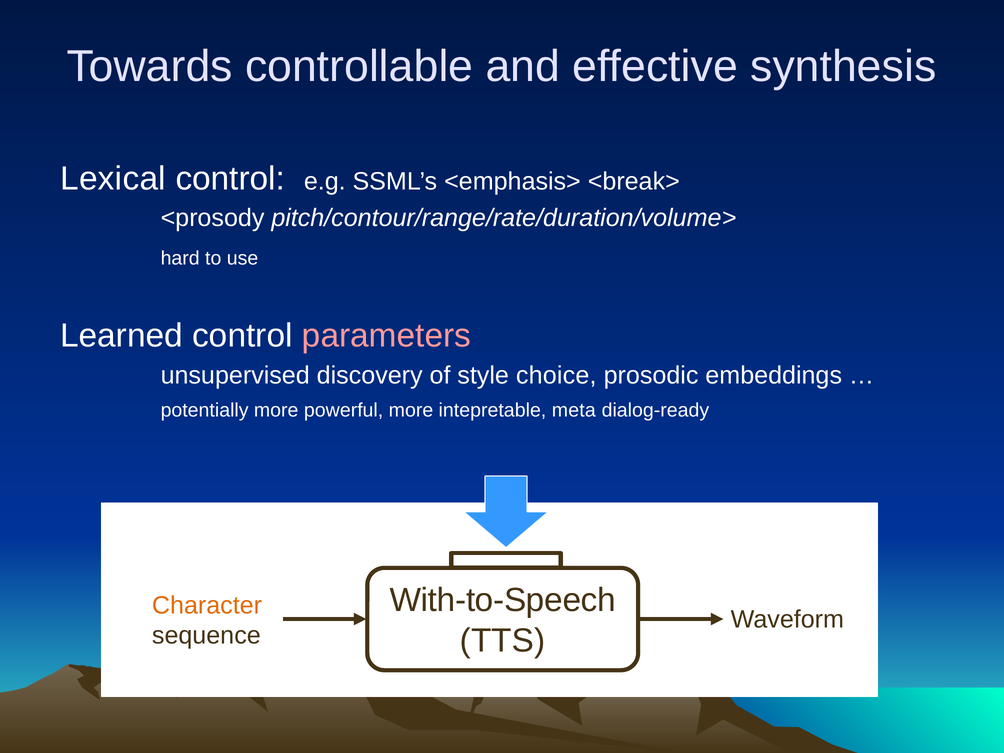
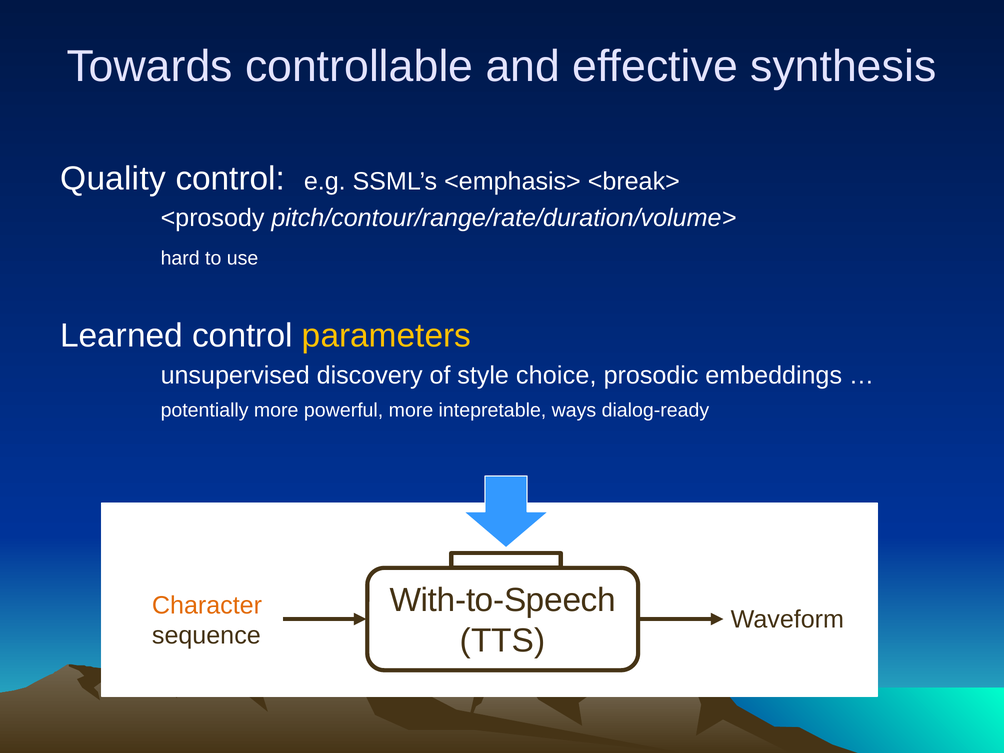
Lexical: Lexical -> Quality
parameters colour: pink -> yellow
meta: meta -> ways
